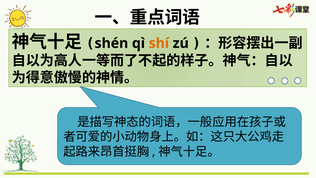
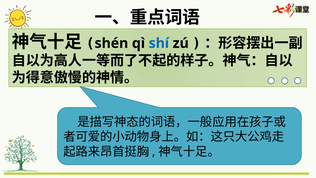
shí colour: orange -> blue
